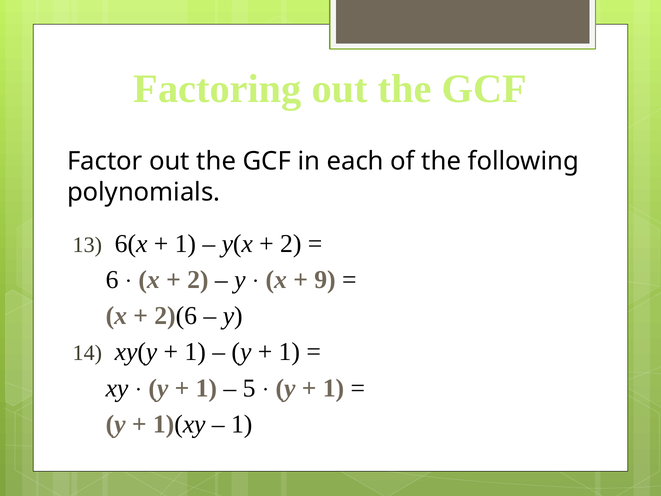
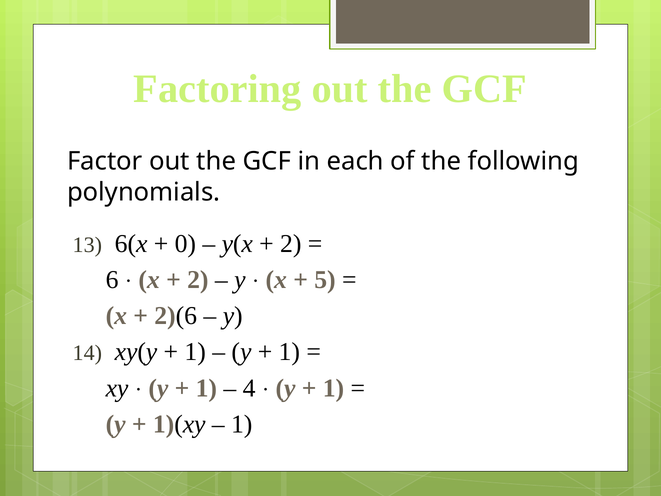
1 at (185, 244): 1 -> 0
9: 9 -> 5
5: 5 -> 4
